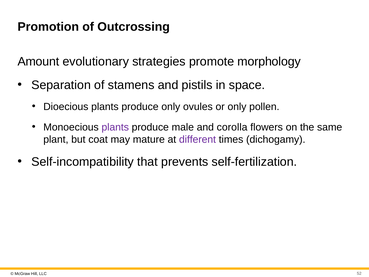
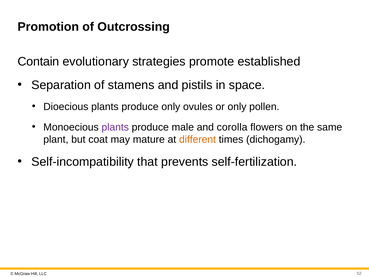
Amount: Amount -> Contain
morphology: morphology -> established
different colour: purple -> orange
